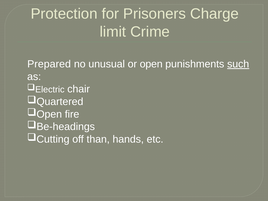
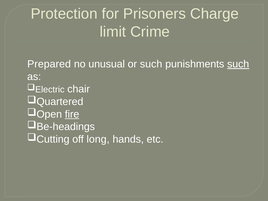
or open: open -> such
fire underline: none -> present
than: than -> long
